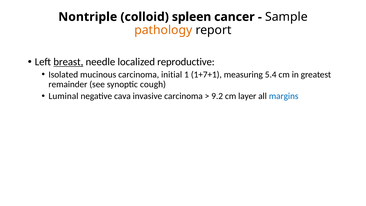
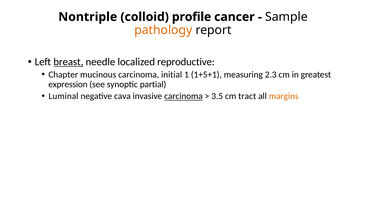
spleen: spleen -> profile
Isolated: Isolated -> Chapter
1+7+1: 1+7+1 -> 1+5+1
5.4: 5.4 -> 2.3
remainder: remainder -> expression
cough: cough -> partial
carcinoma at (183, 96) underline: none -> present
9.2: 9.2 -> 3.5
layer: layer -> tract
margins colour: blue -> orange
